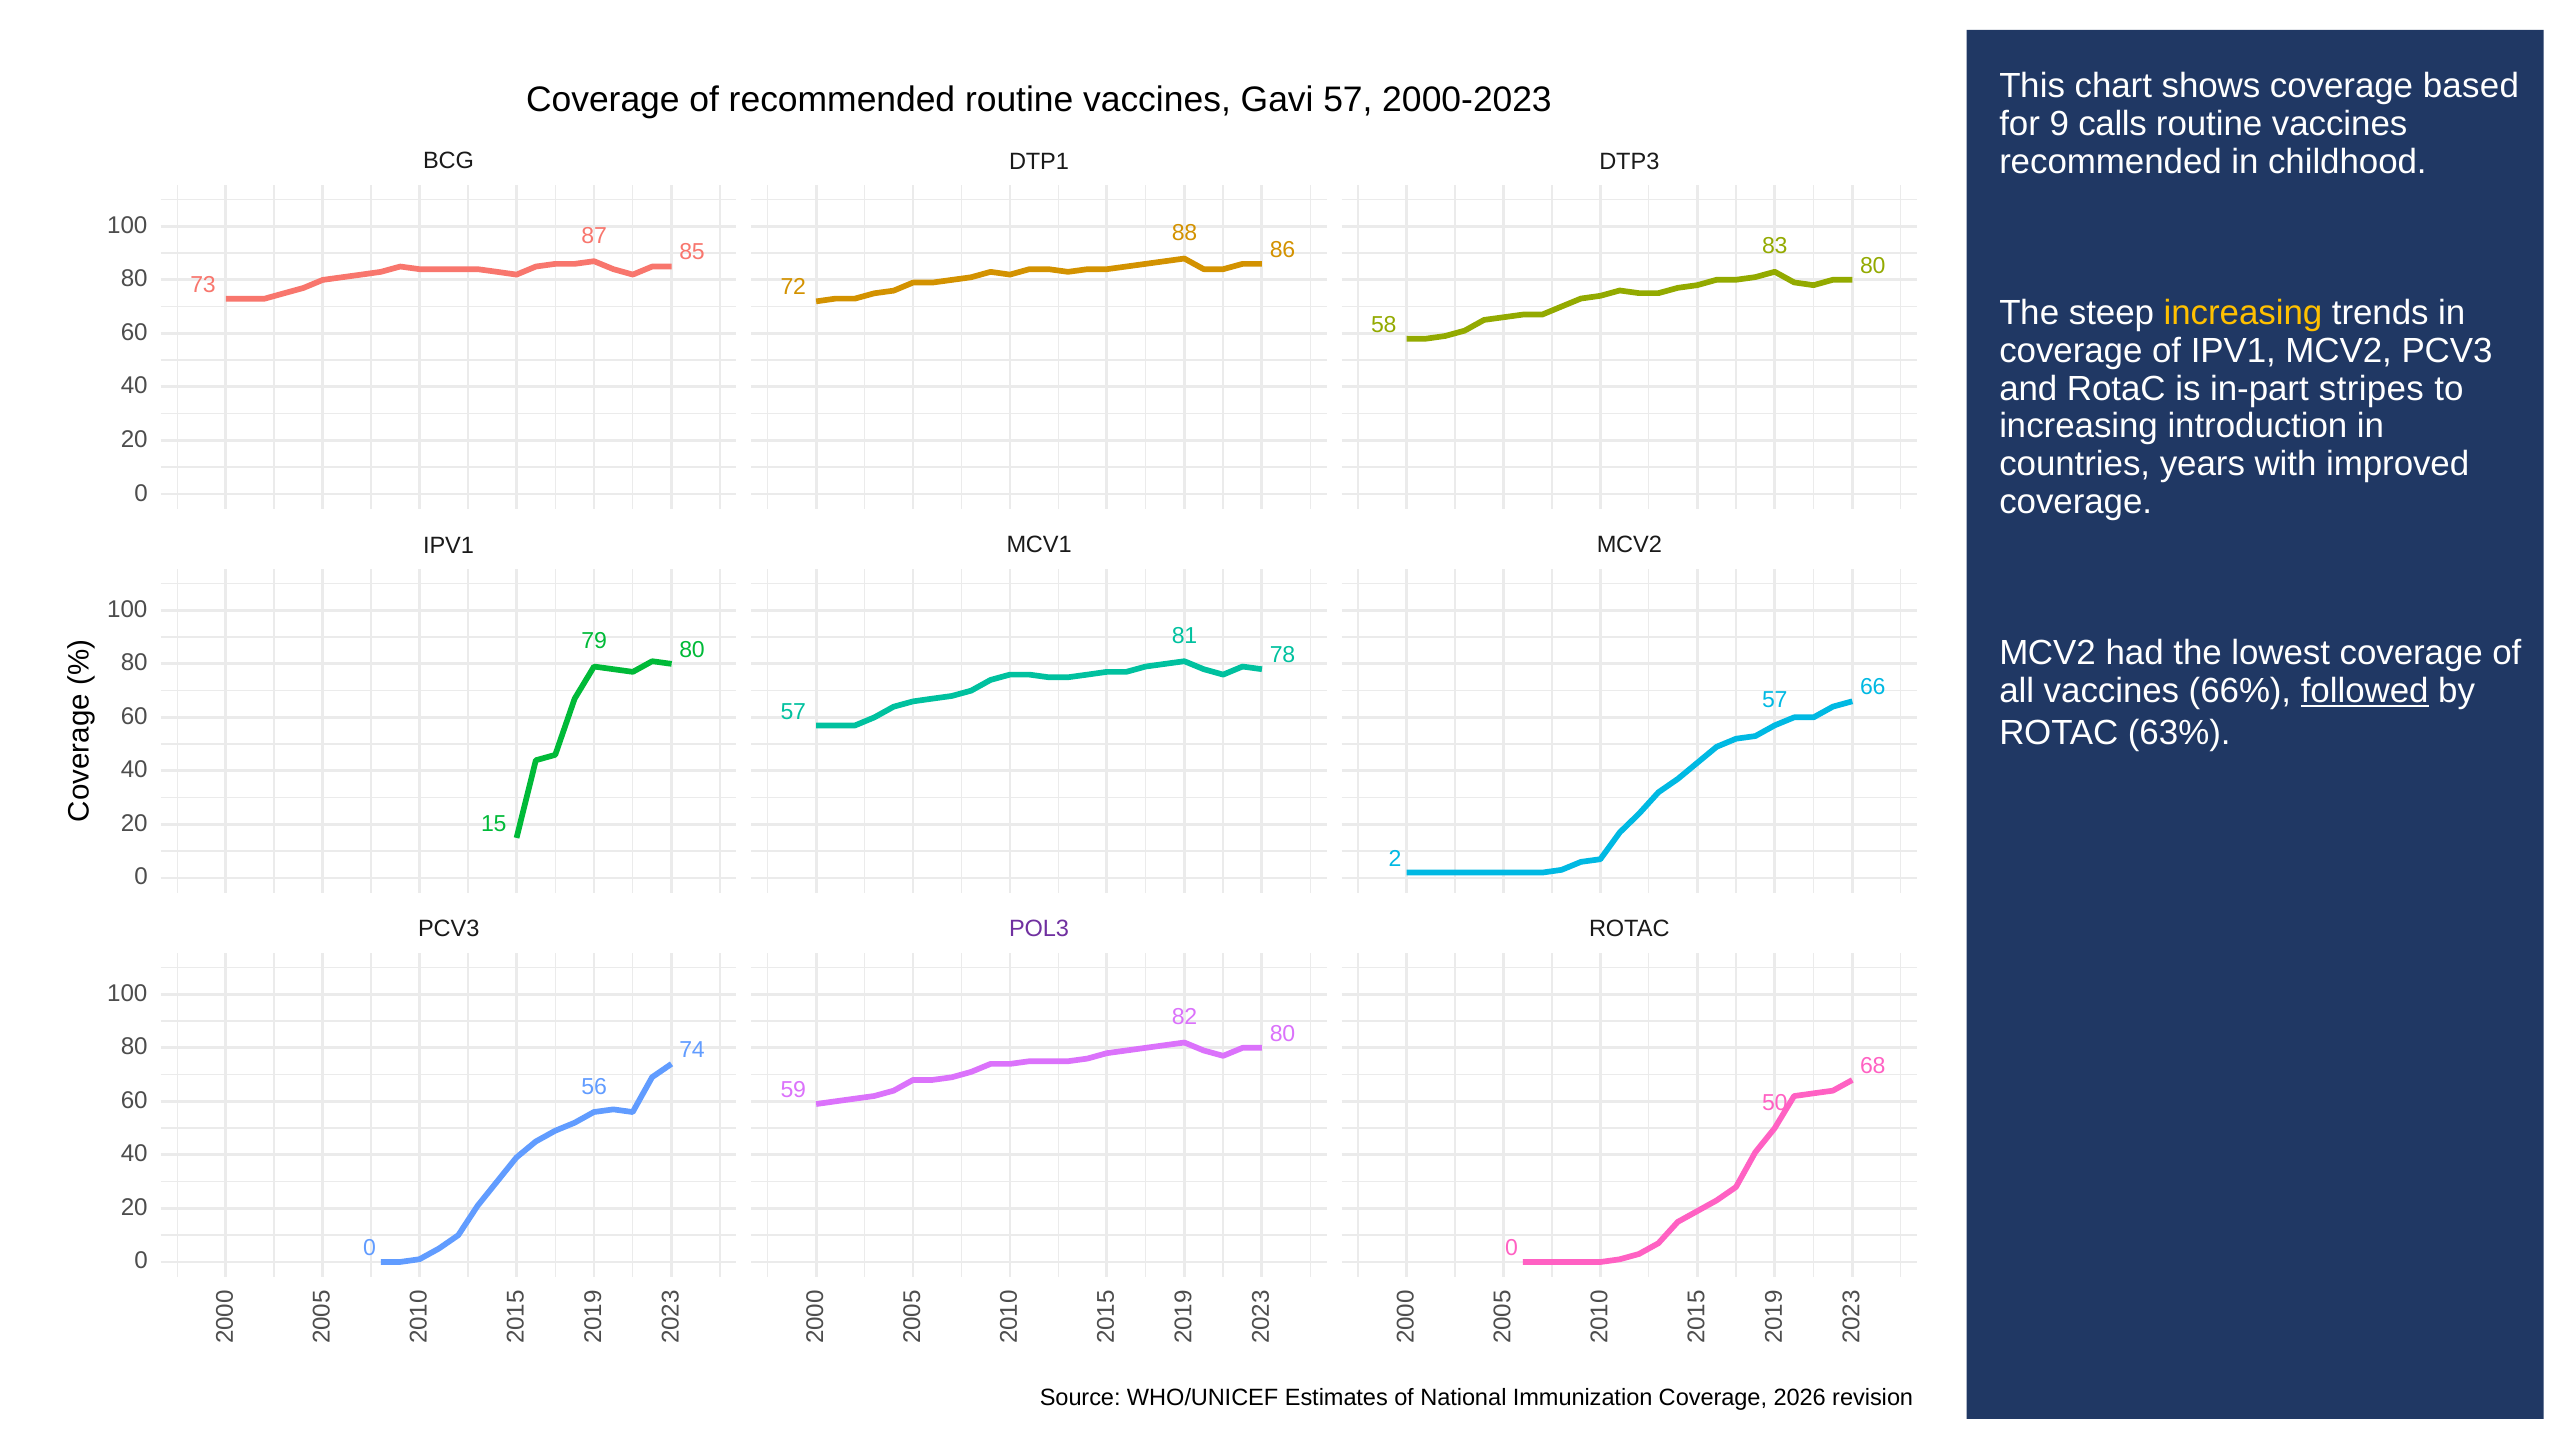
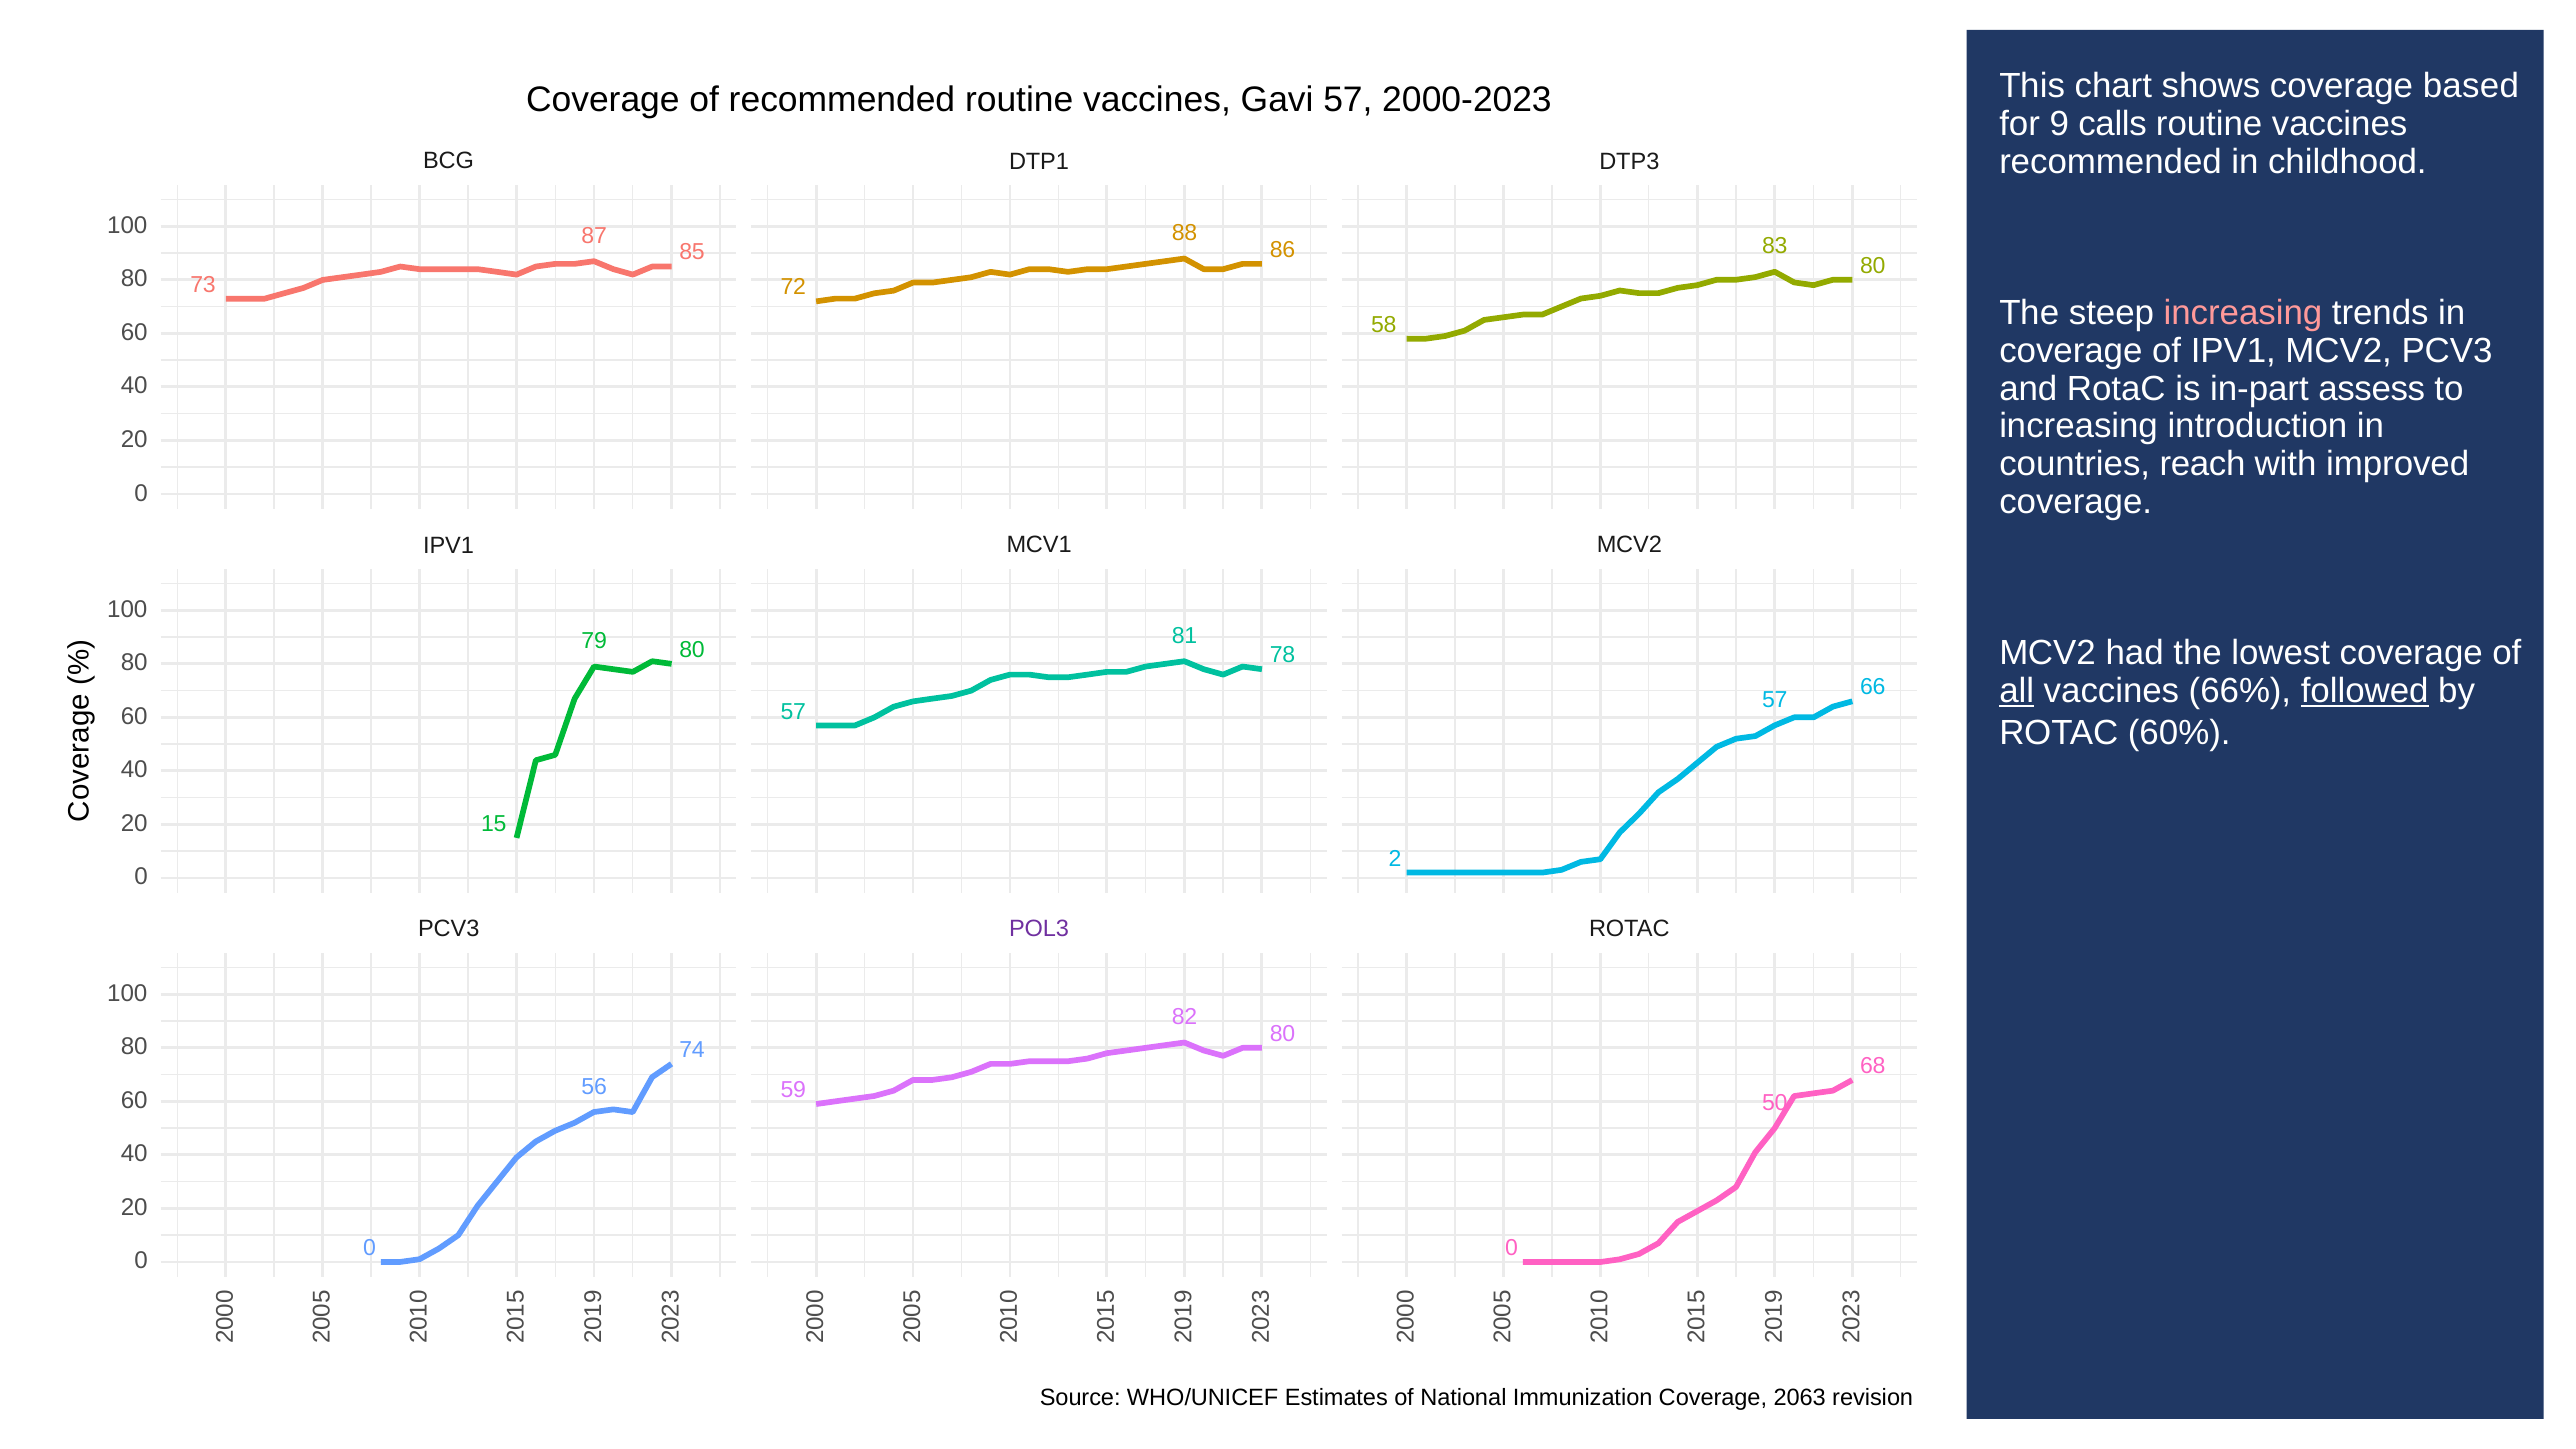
increasing at (2243, 313) colour: yellow -> pink
stripes: stripes -> assess
years: years -> reach
all underline: none -> present
63%: 63% -> 60%
2026: 2026 -> 2063
